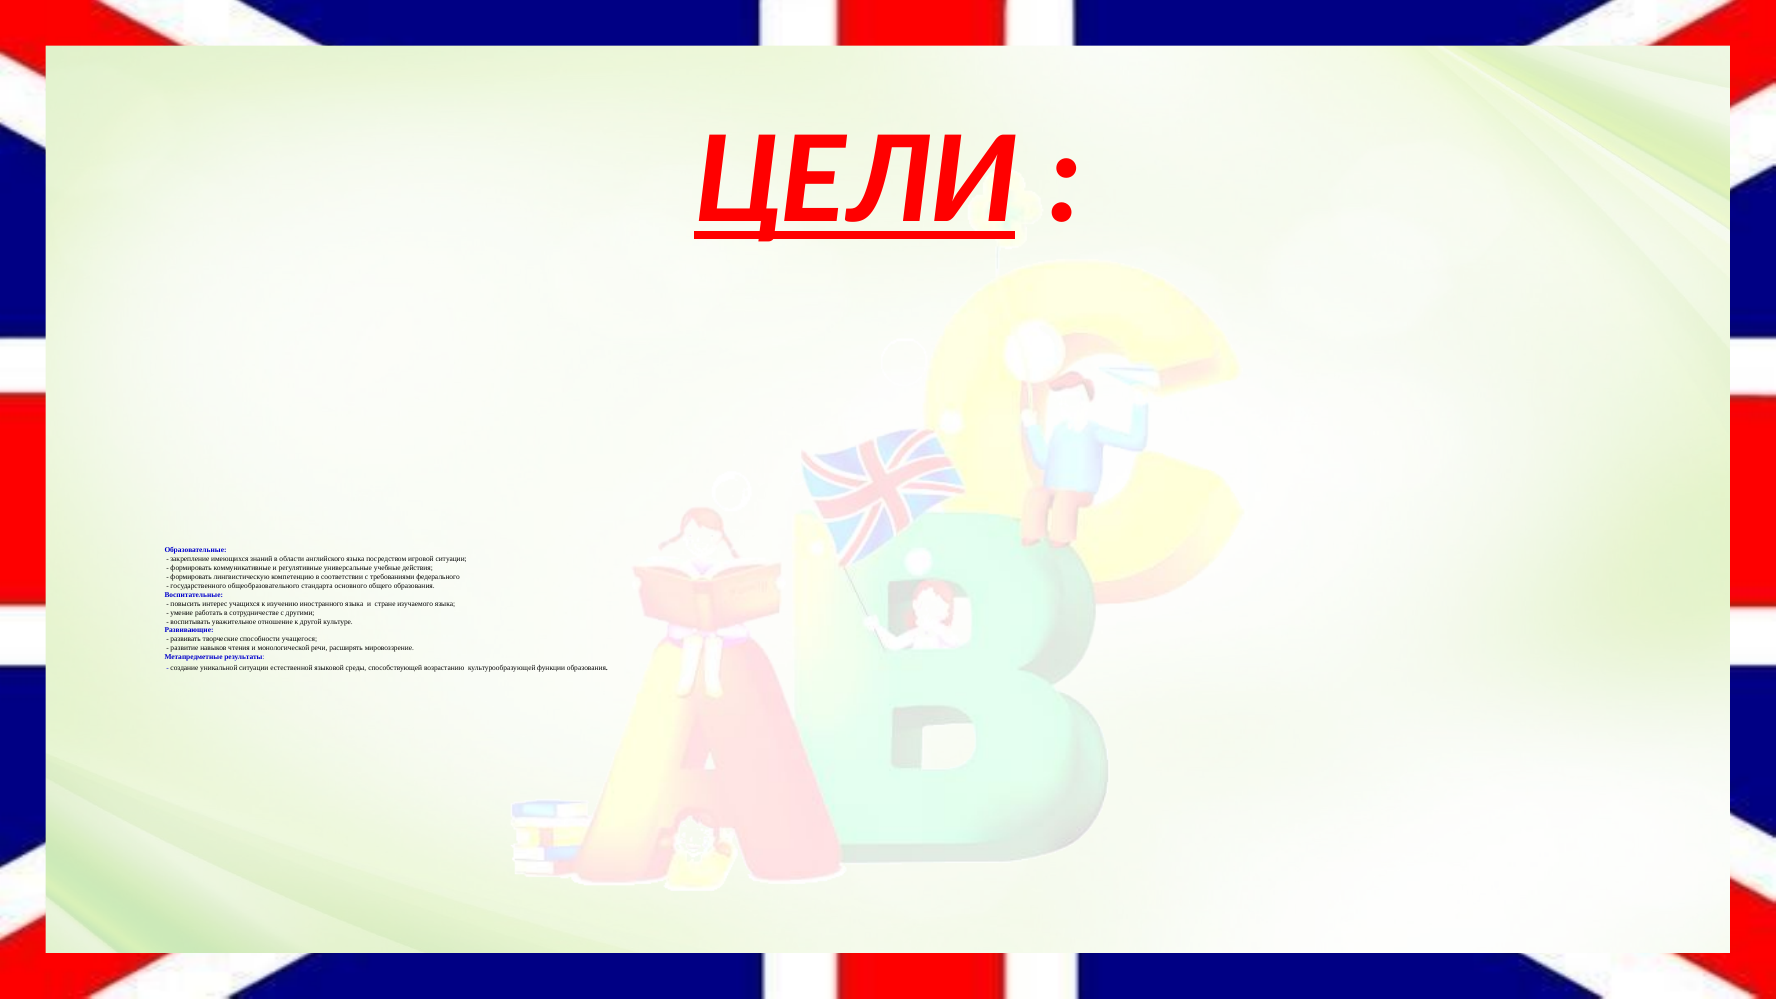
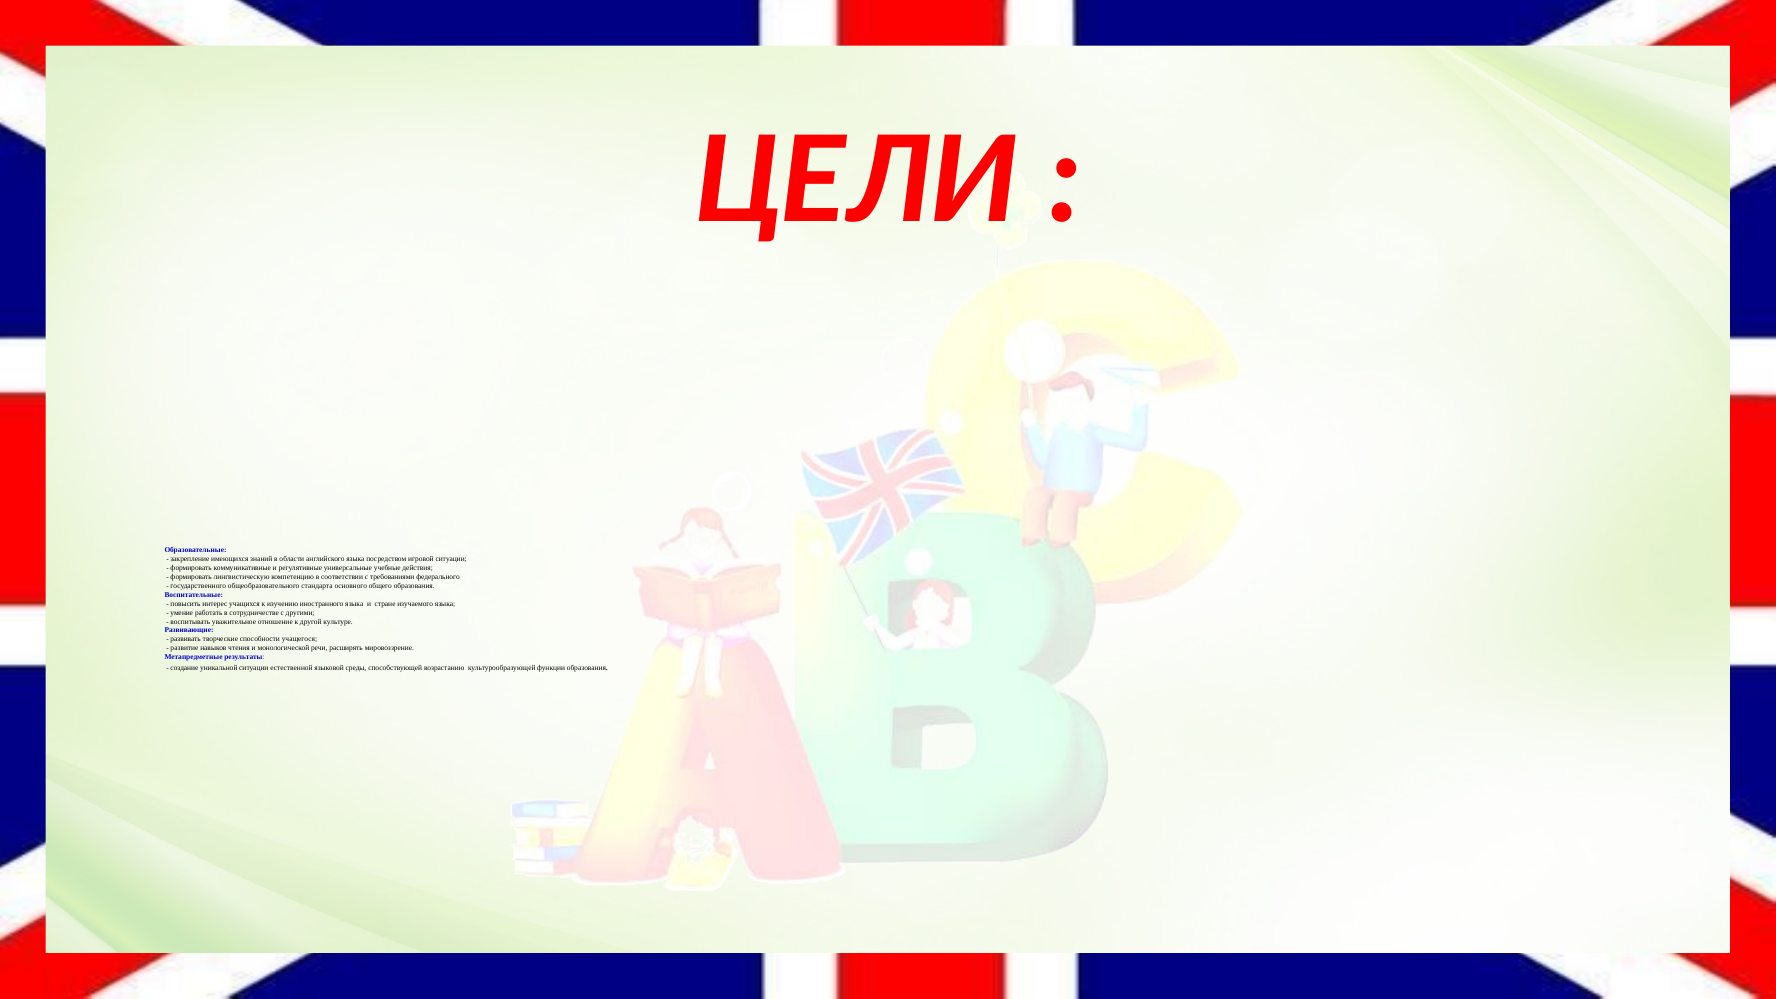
ЦЕЛИ underline: present -> none
